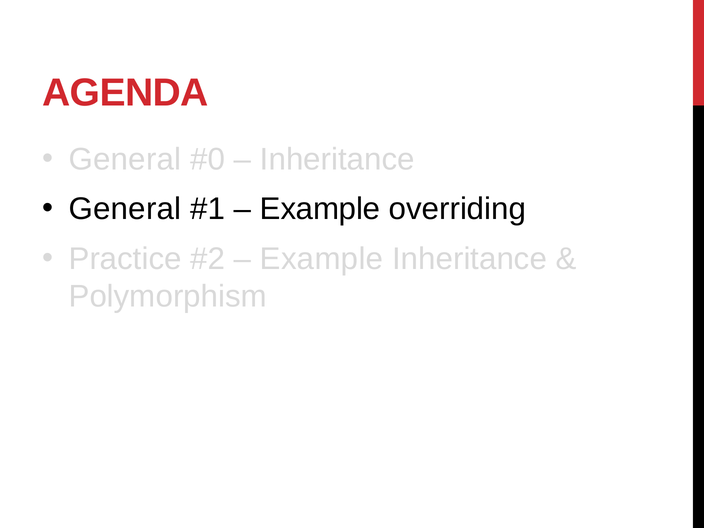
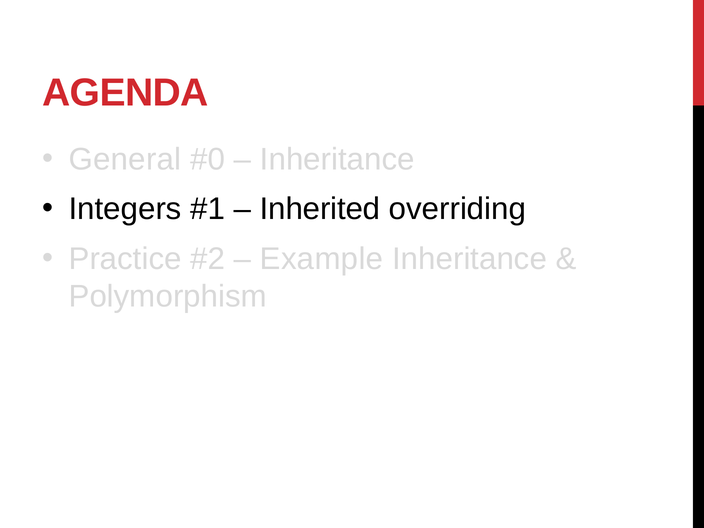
General at (125, 209): General -> Integers
Example at (320, 209): Example -> Inherited
